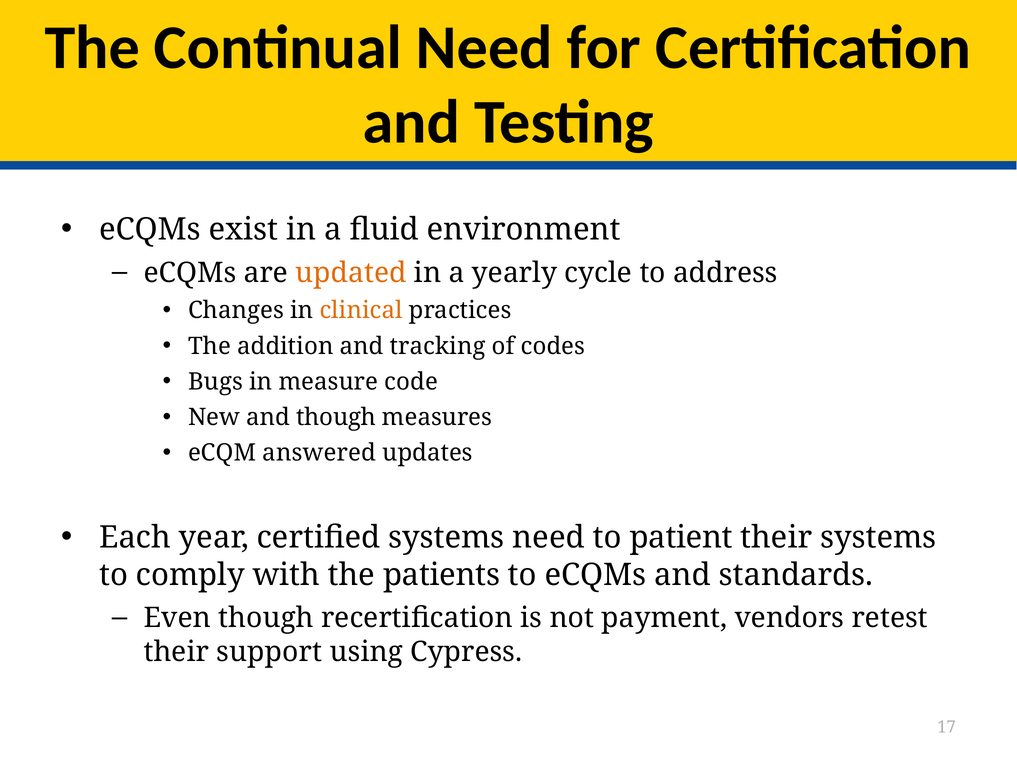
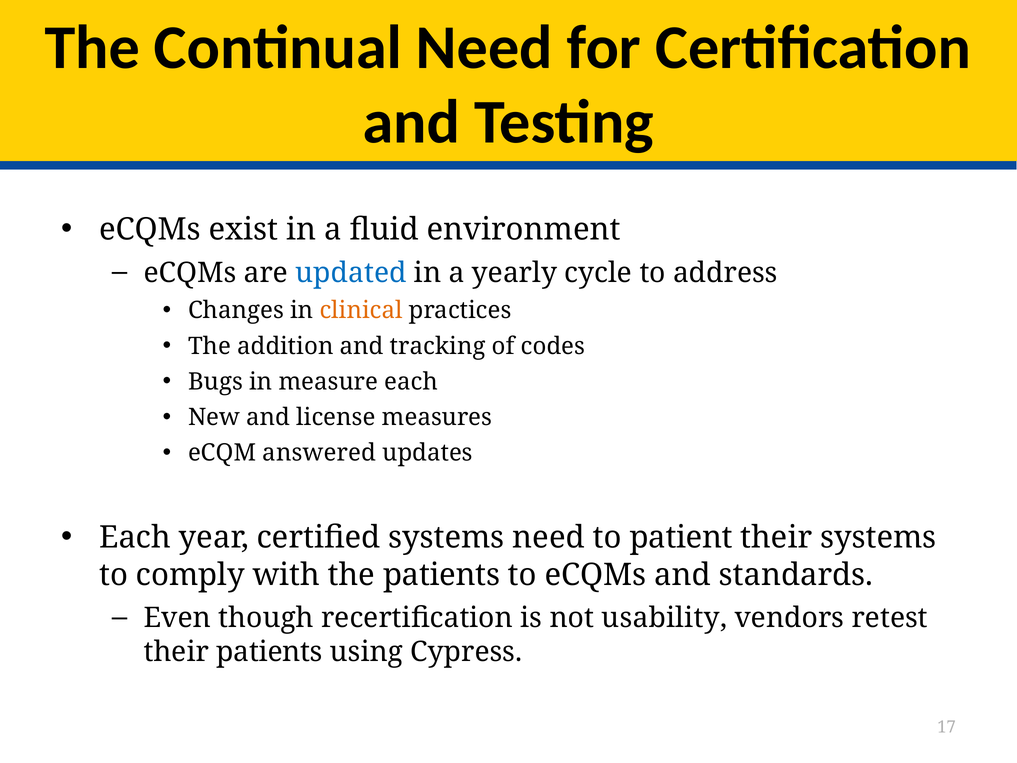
updated colour: orange -> blue
measure code: code -> each
and though: though -> license
payment: payment -> usability
their support: support -> patients
